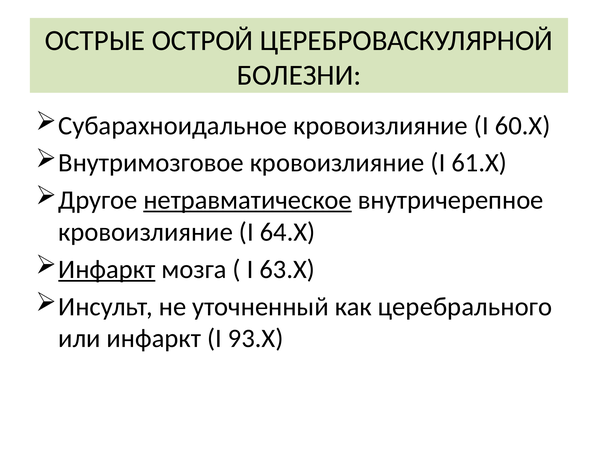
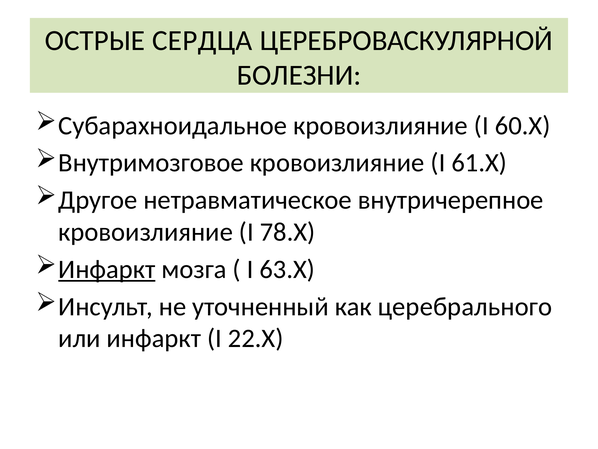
ОСТРОЙ: ОСТРОЙ -> СЕРДЦА
нетравматическое underline: present -> none
64.X: 64.X -> 78.X
93.Х: 93.Х -> 22.Х
